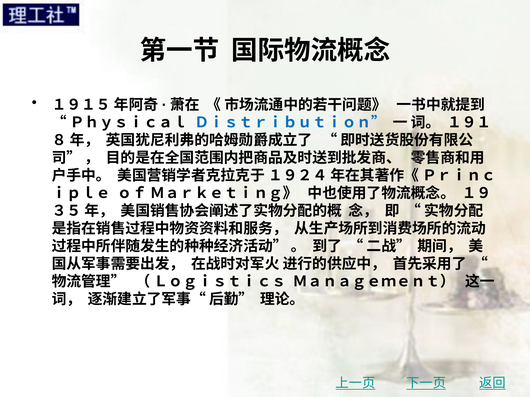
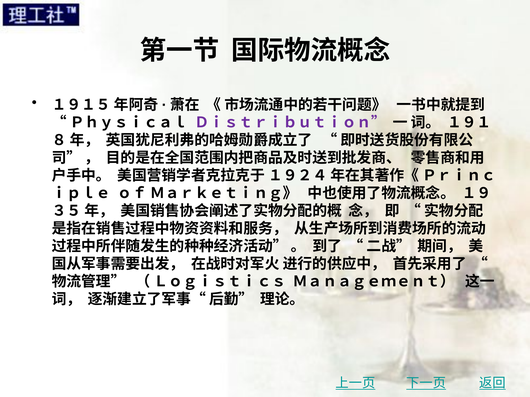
Ｄｉｓｔｒｉｂｕｔｉｏｎ colour: blue -> purple
